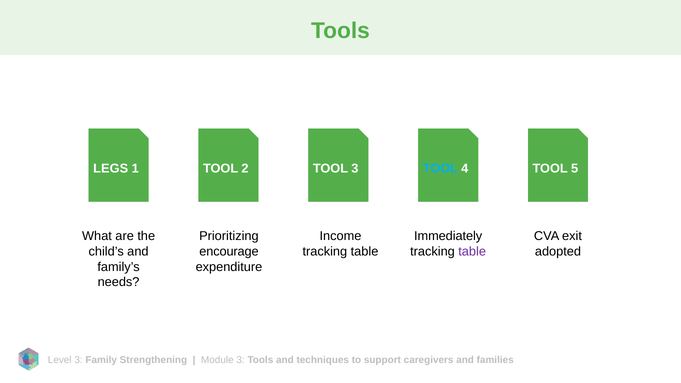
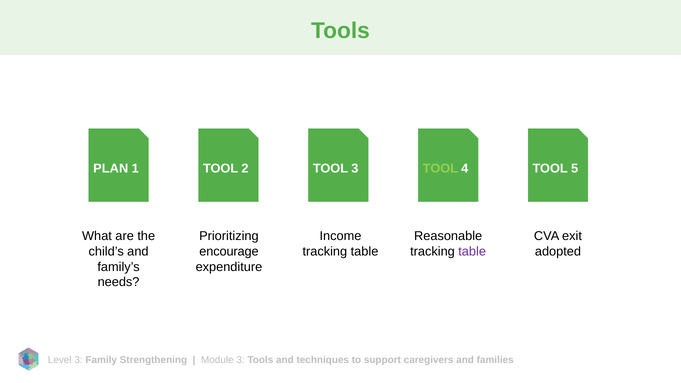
LEGS: LEGS -> PLAN
TOOL at (440, 169) colour: light blue -> light green
Immediately: Immediately -> Reasonable
